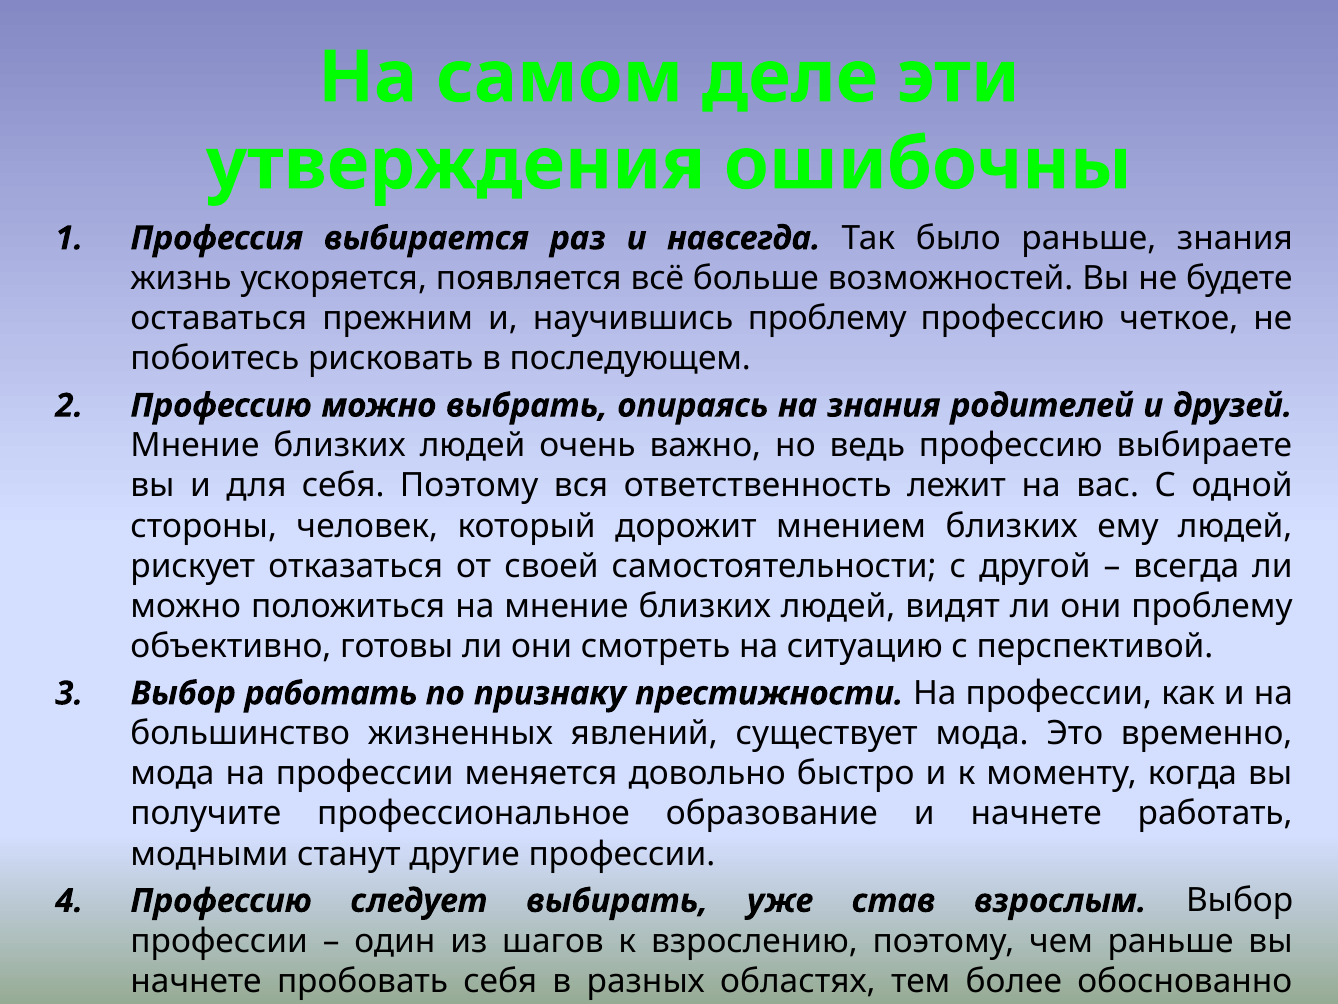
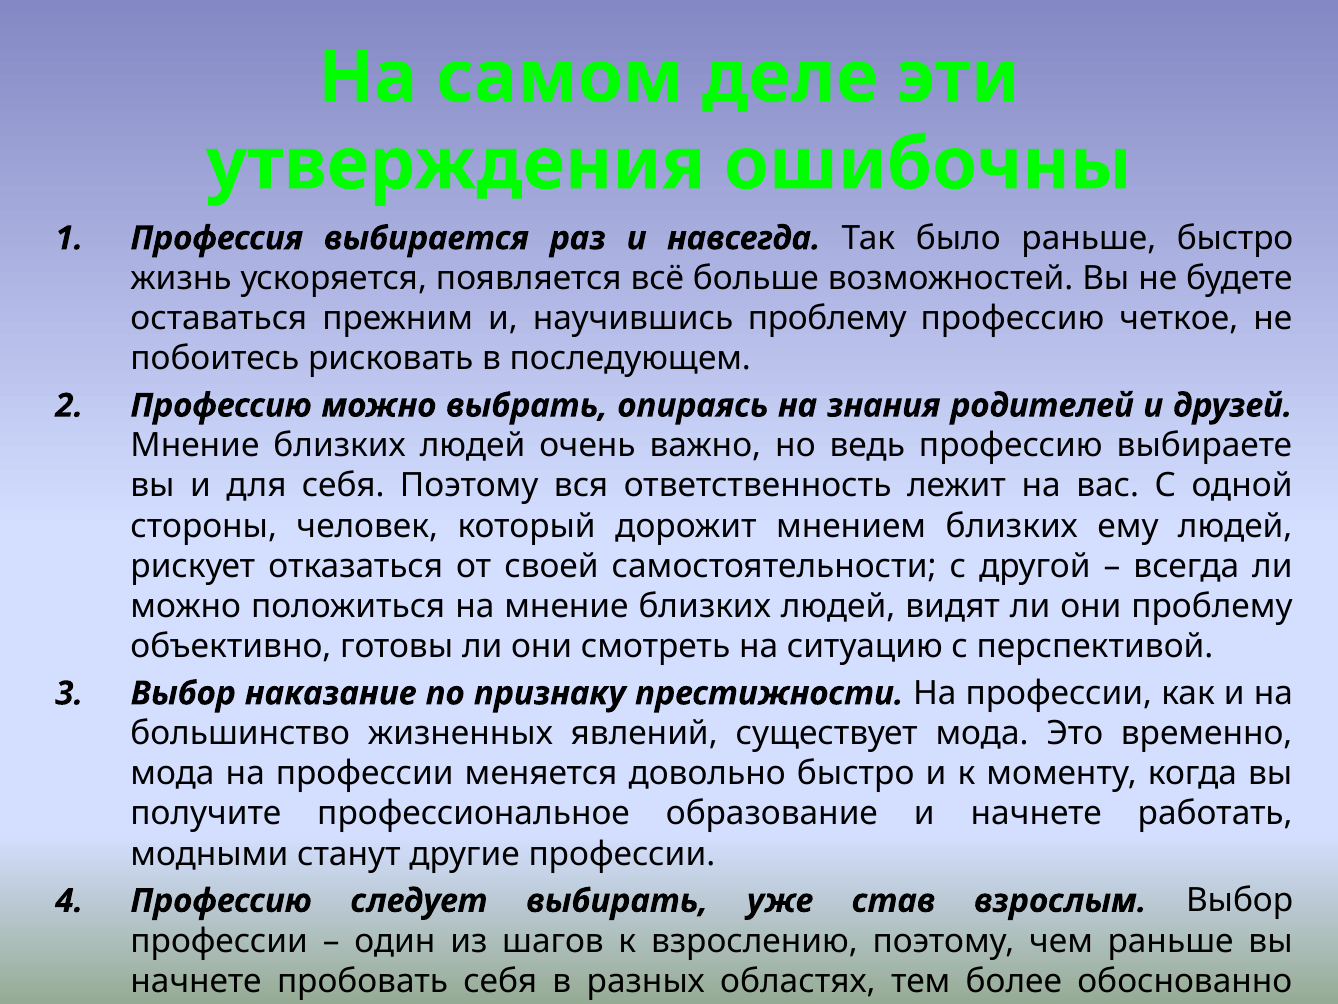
раньше знания: знания -> быстро
Выбор работать: работать -> наказание
